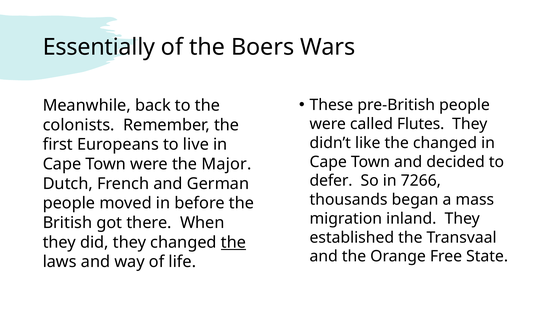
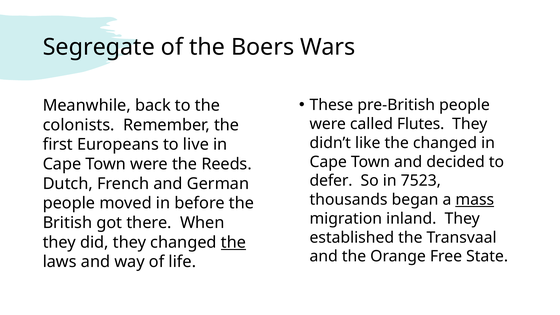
Essentially: Essentially -> Segregate
Major: Major -> Reeds
7266: 7266 -> 7523
mass underline: none -> present
